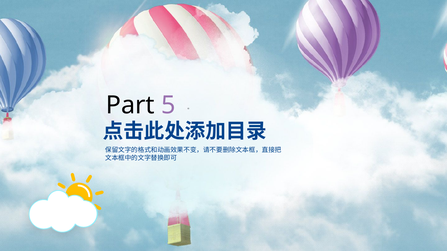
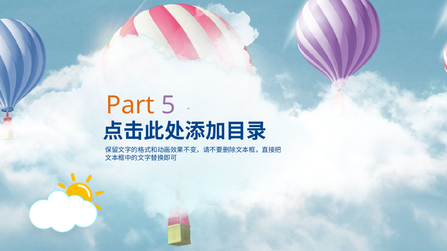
Part colour: black -> orange
